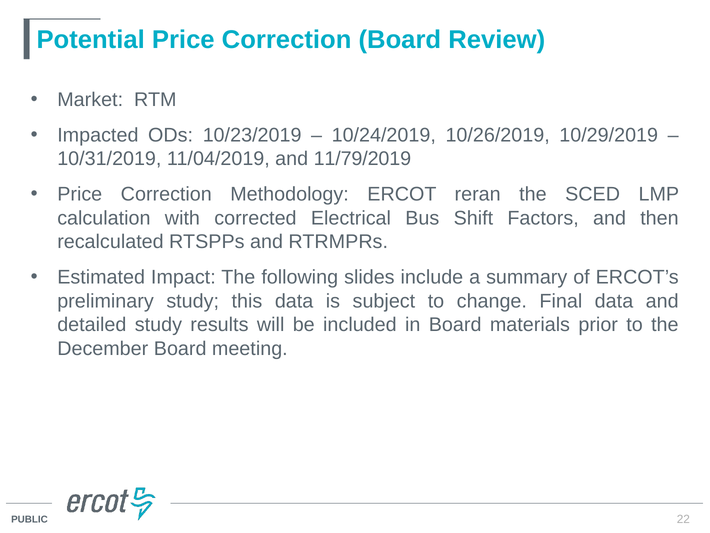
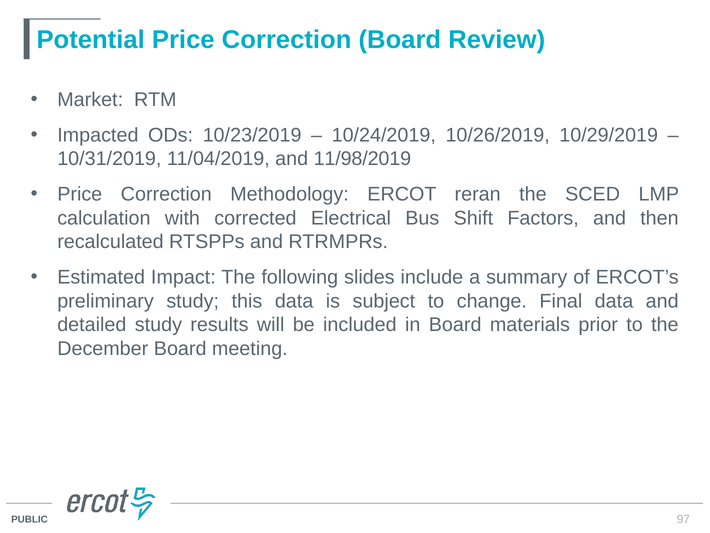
11/79/2019: 11/79/2019 -> 11/98/2019
22: 22 -> 97
